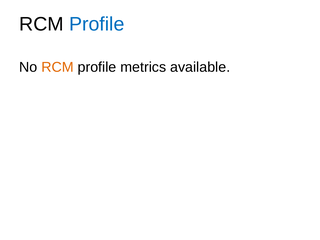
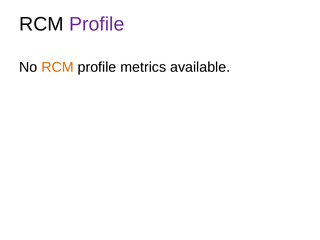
Profile at (97, 24) colour: blue -> purple
